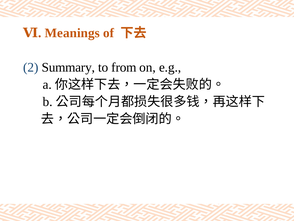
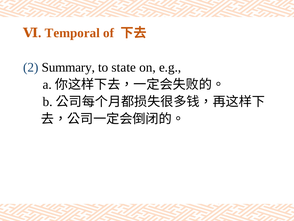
Meanings: Meanings -> Temporal
from: from -> state
